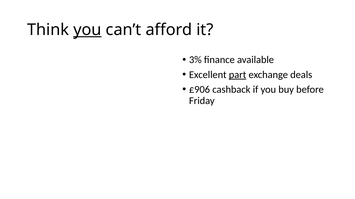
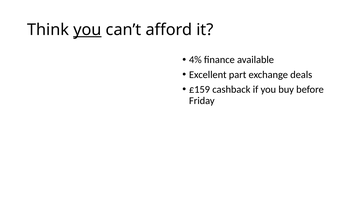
3%: 3% -> 4%
part underline: present -> none
£906: £906 -> £159
